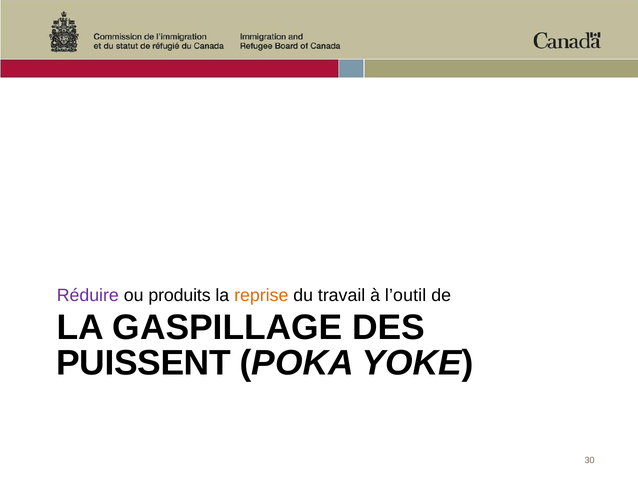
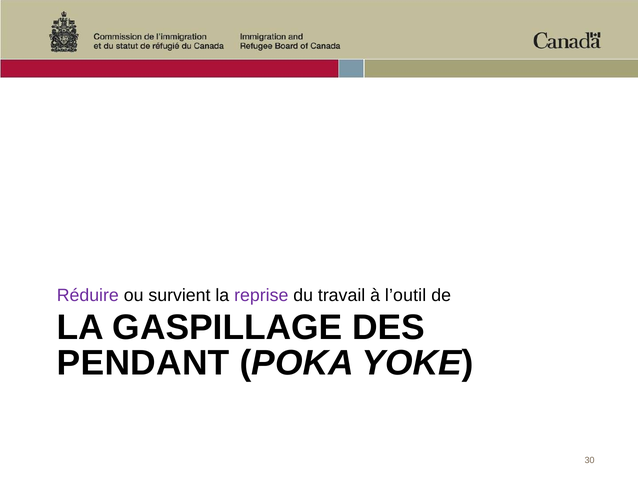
produits: produits -> survient
reprise colour: orange -> purple
PUISSENT: PUISSENT -> PENDANT
